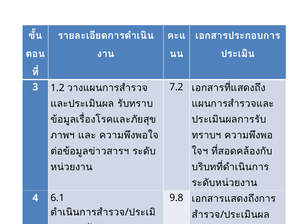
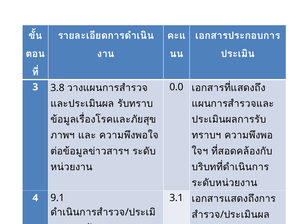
7.2: 7.2 -> 0.0
1.2: 1.2 -> 3.8
9.8: 9.8 -> 3.1
6.1: 6.1 -> 9.1
